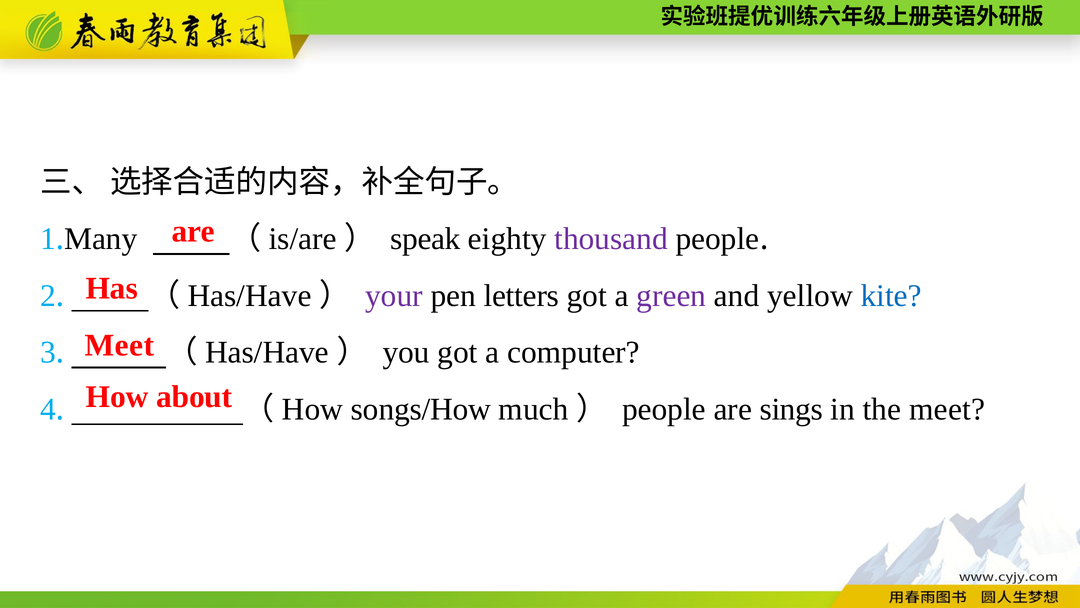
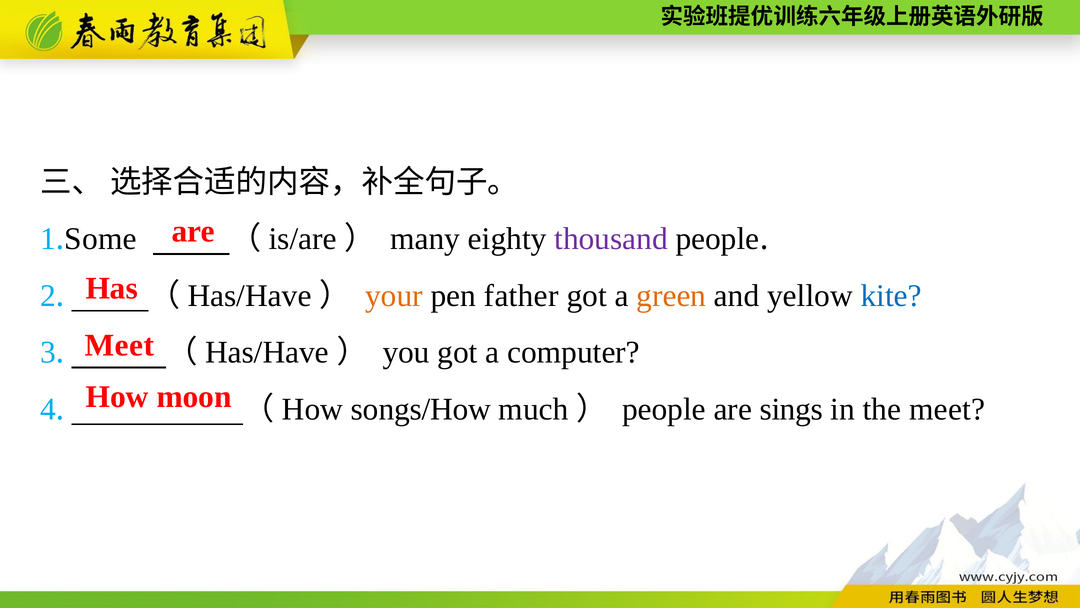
Many: Many -> Some
speak: speak -> many
your colour: purple -> orange
letters: letters -> father
green colour: purple -> orange
about: about -> moon
